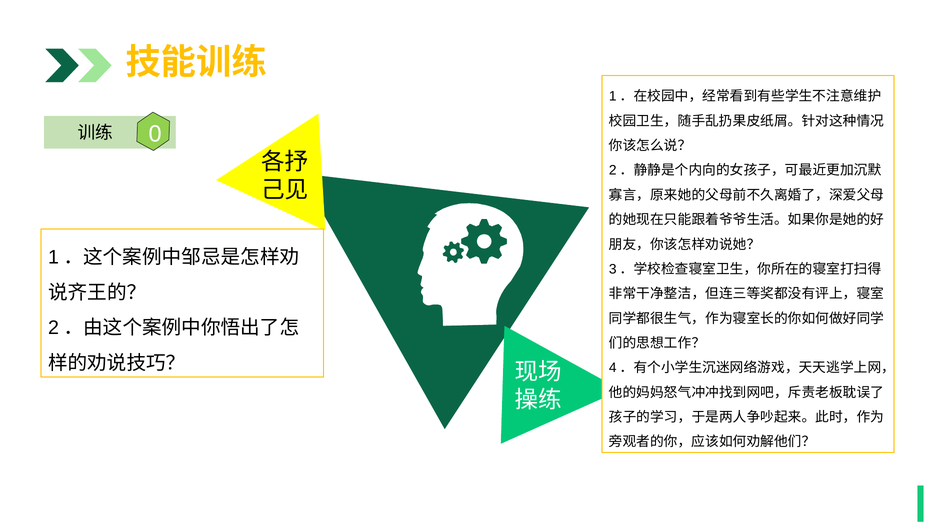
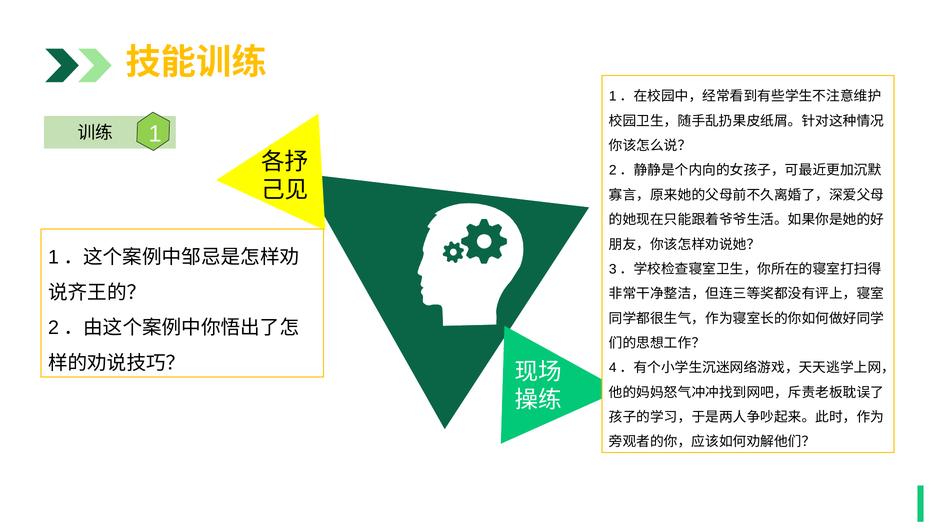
0: 0 -> 1
